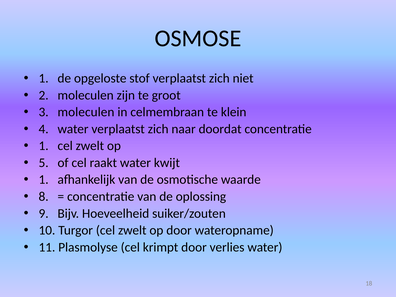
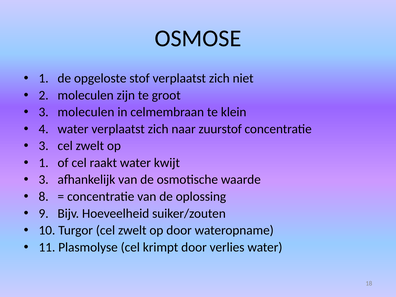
doordat: doordat -> zuurstof
1 at (44, 146): 1 -> 3
5 at (44, 163): 5 -> 1
1 at (44, 180): 1 -> 3
